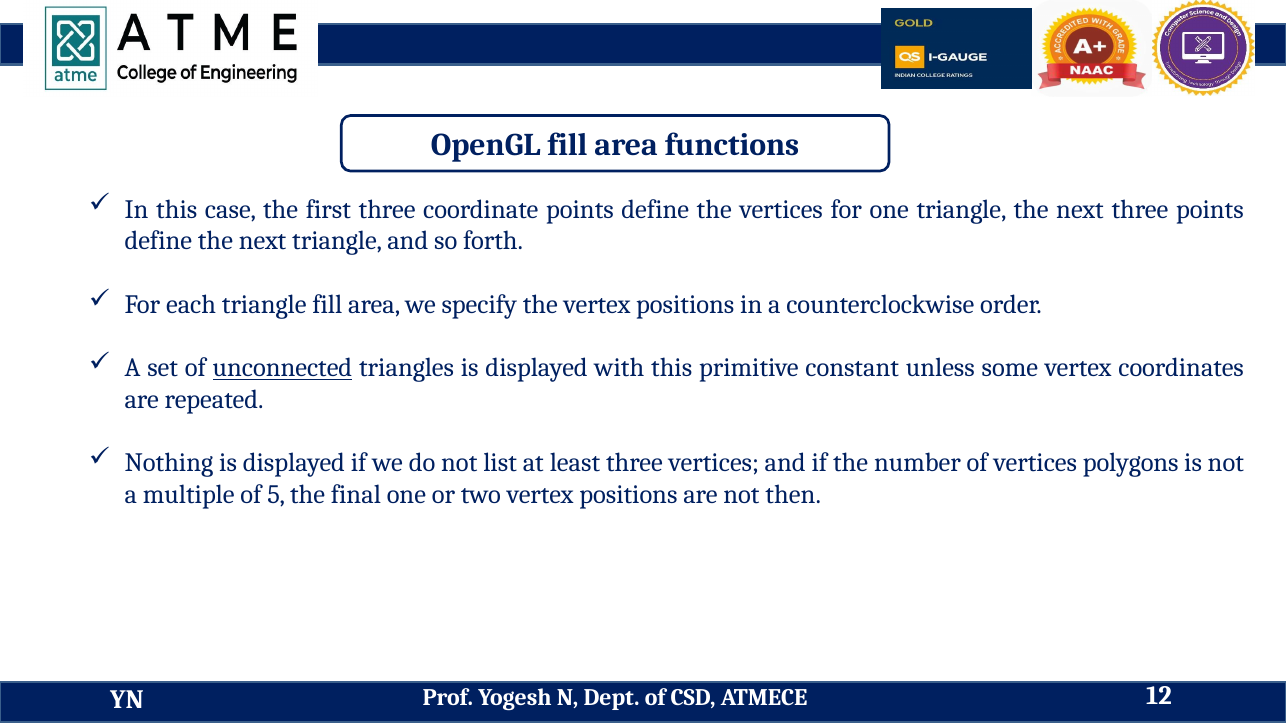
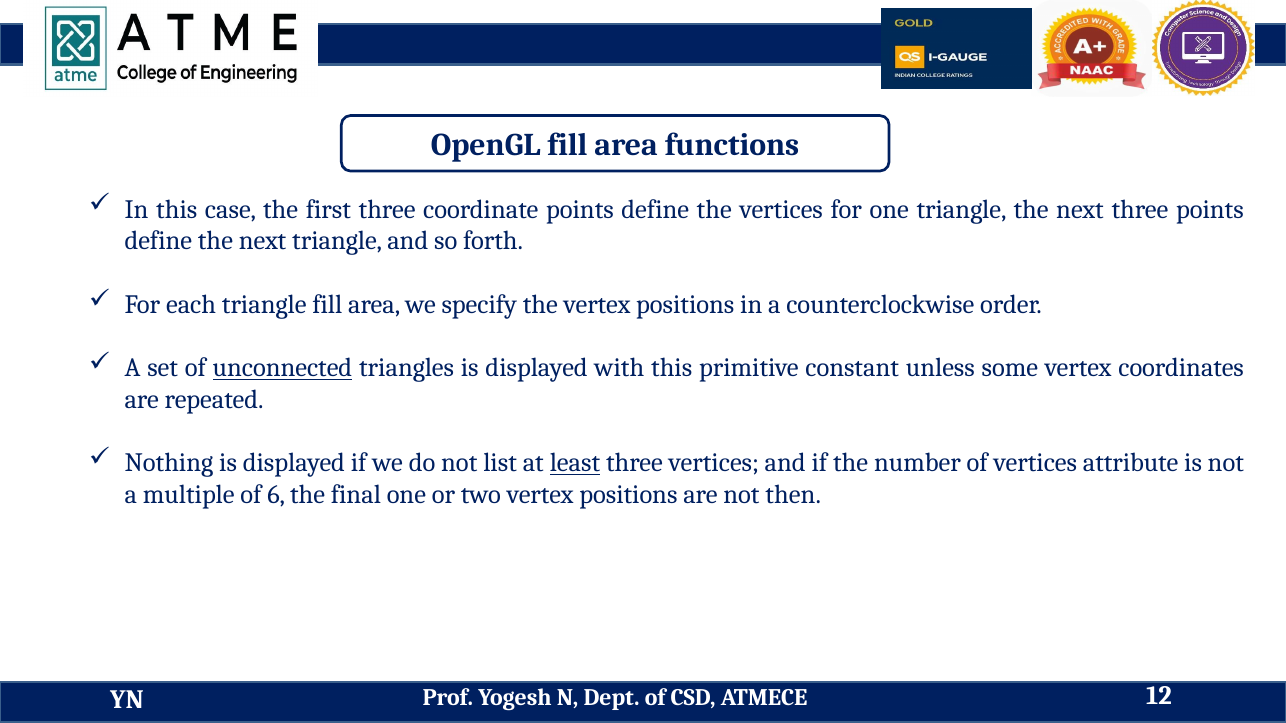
least underline: none -> present
polygons: polygons -> attribute
5: 5 -> 6
